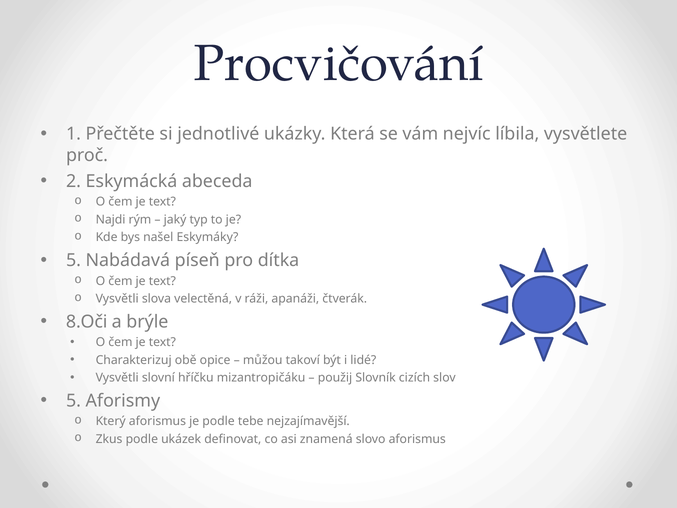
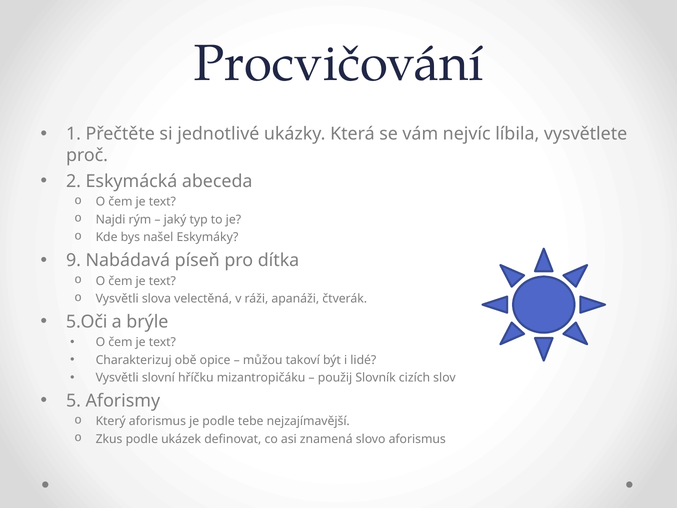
5 at (74, 260): 5 -> 9
8.Oči: 8.Oči -> 5.Oči
